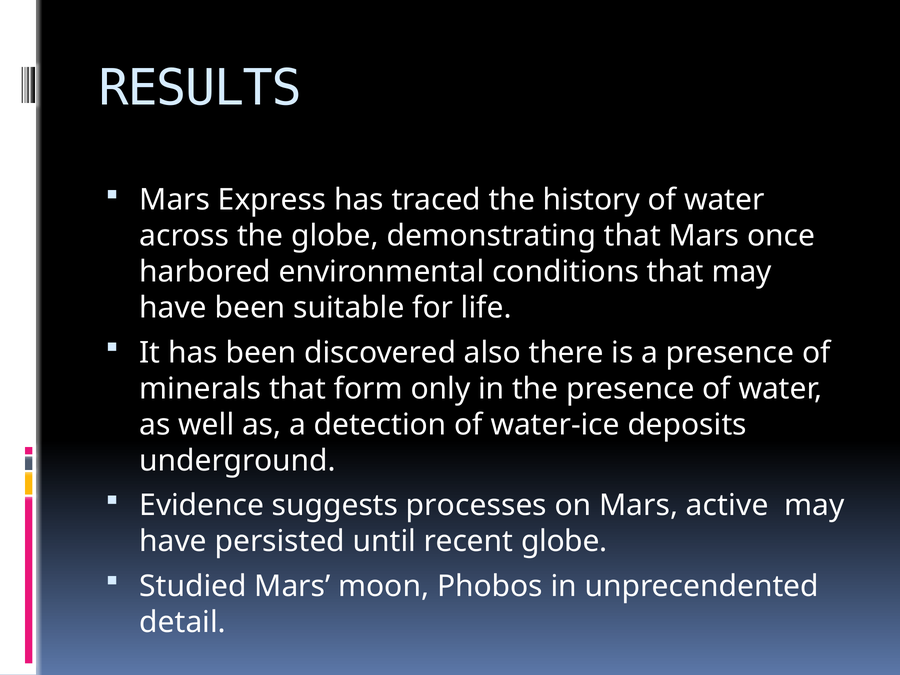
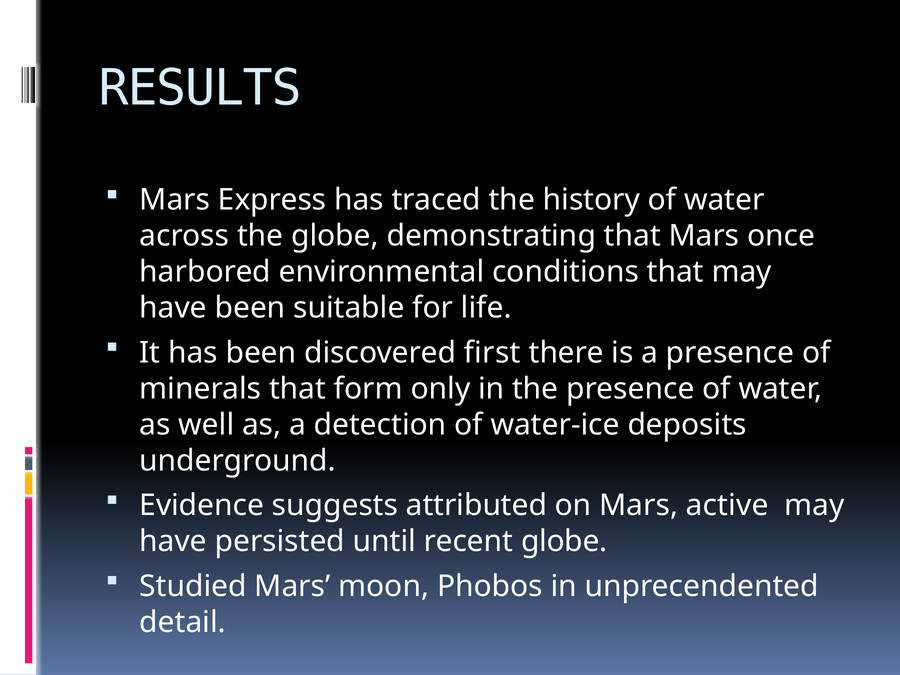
also: also -> first
processes: processes -> attributed
